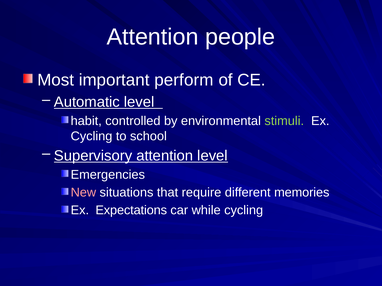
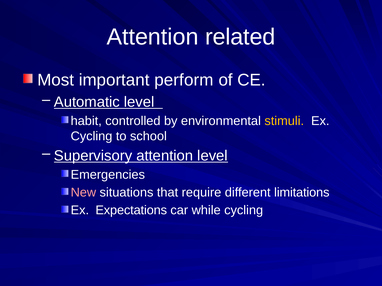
people: people -> related
stimuli colour: light green -> yellow
memories: memories -> limitations
